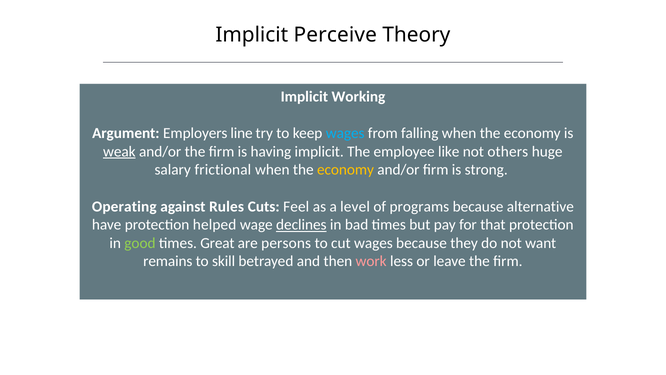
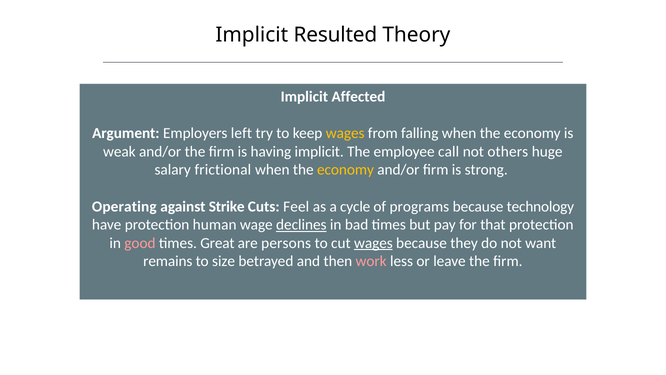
Perceive: Perceive -> Resulted
Working: Working -> Affected
line: line -> left
wages at (345, 133) colour: light blue -> yellow
weak underline: present -> none
like: like -> call
Rules: Rules -> Strike
level: level -> cycle
alternative: alternative -> technology
helped: helped -> human
good colour: light green -> pink
wages at (373, 243) underline: none -> present
skill: skill -> size
